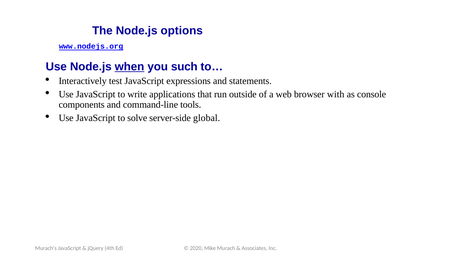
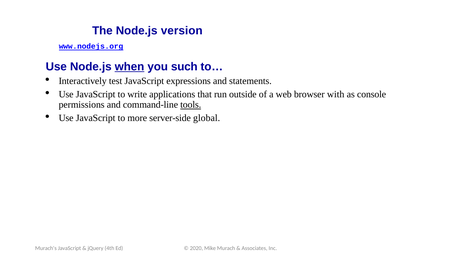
options: options -> version
components: components -> permissions
tools underline: none -> present
solve: solve -> more
